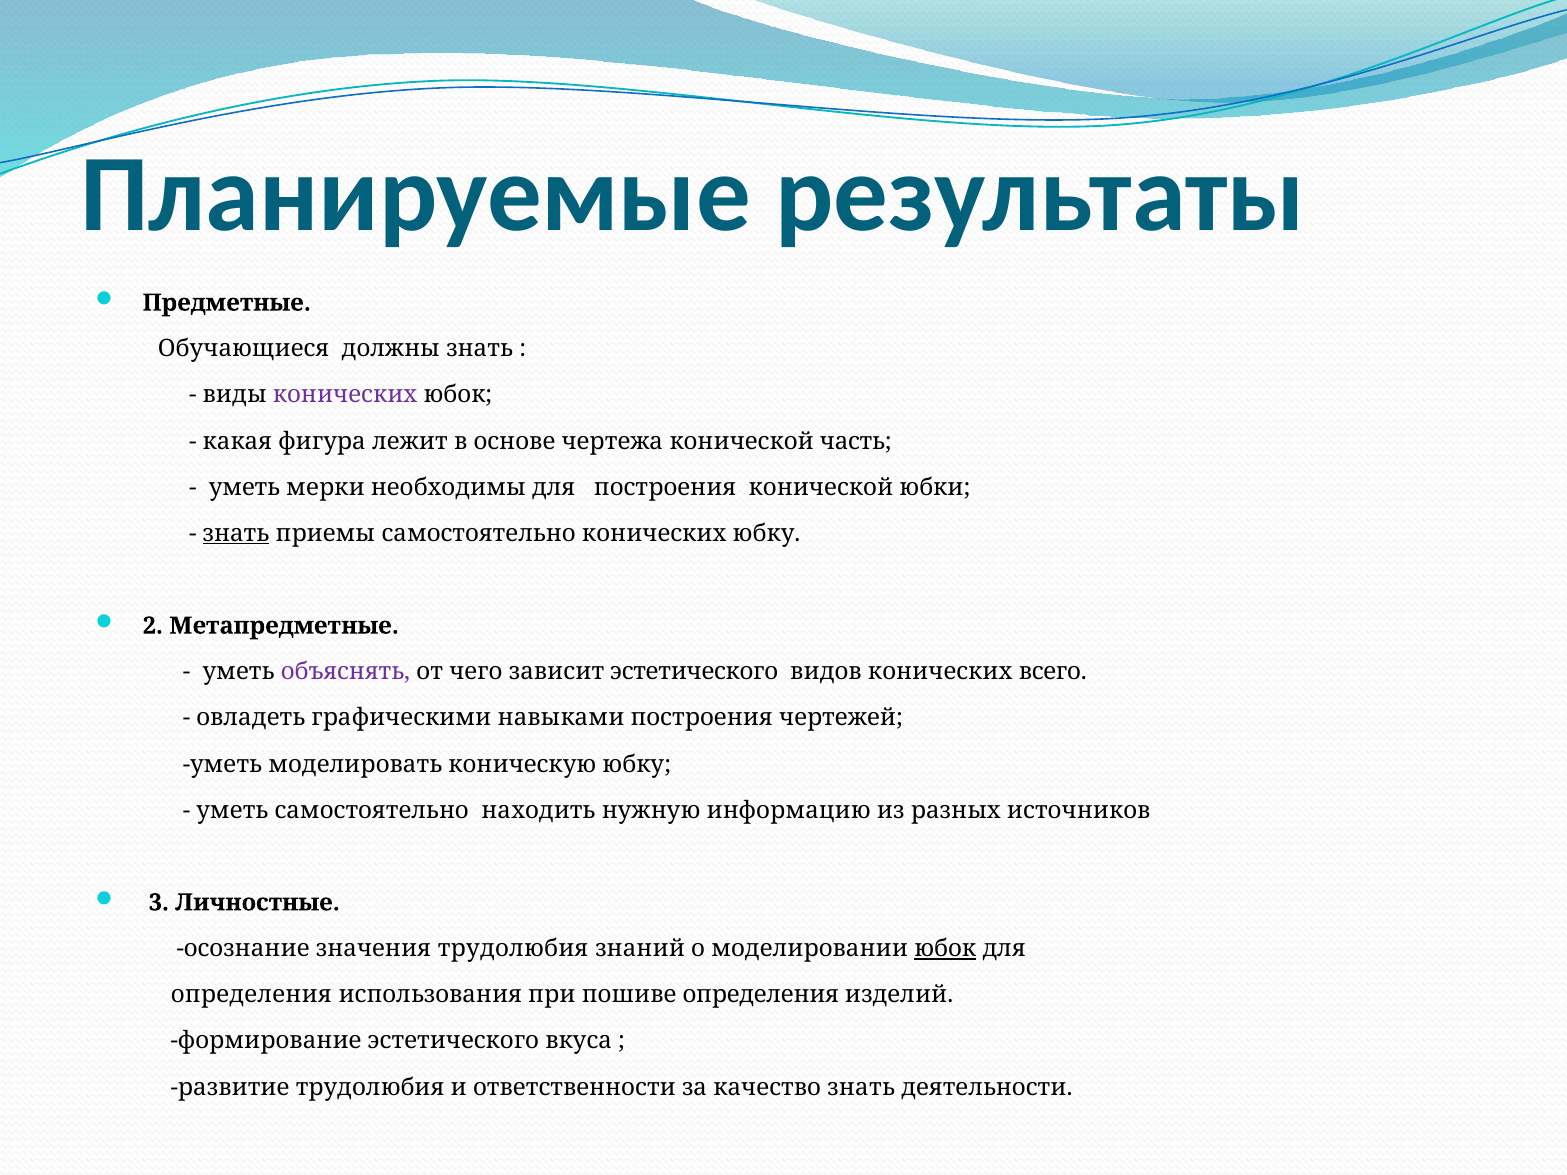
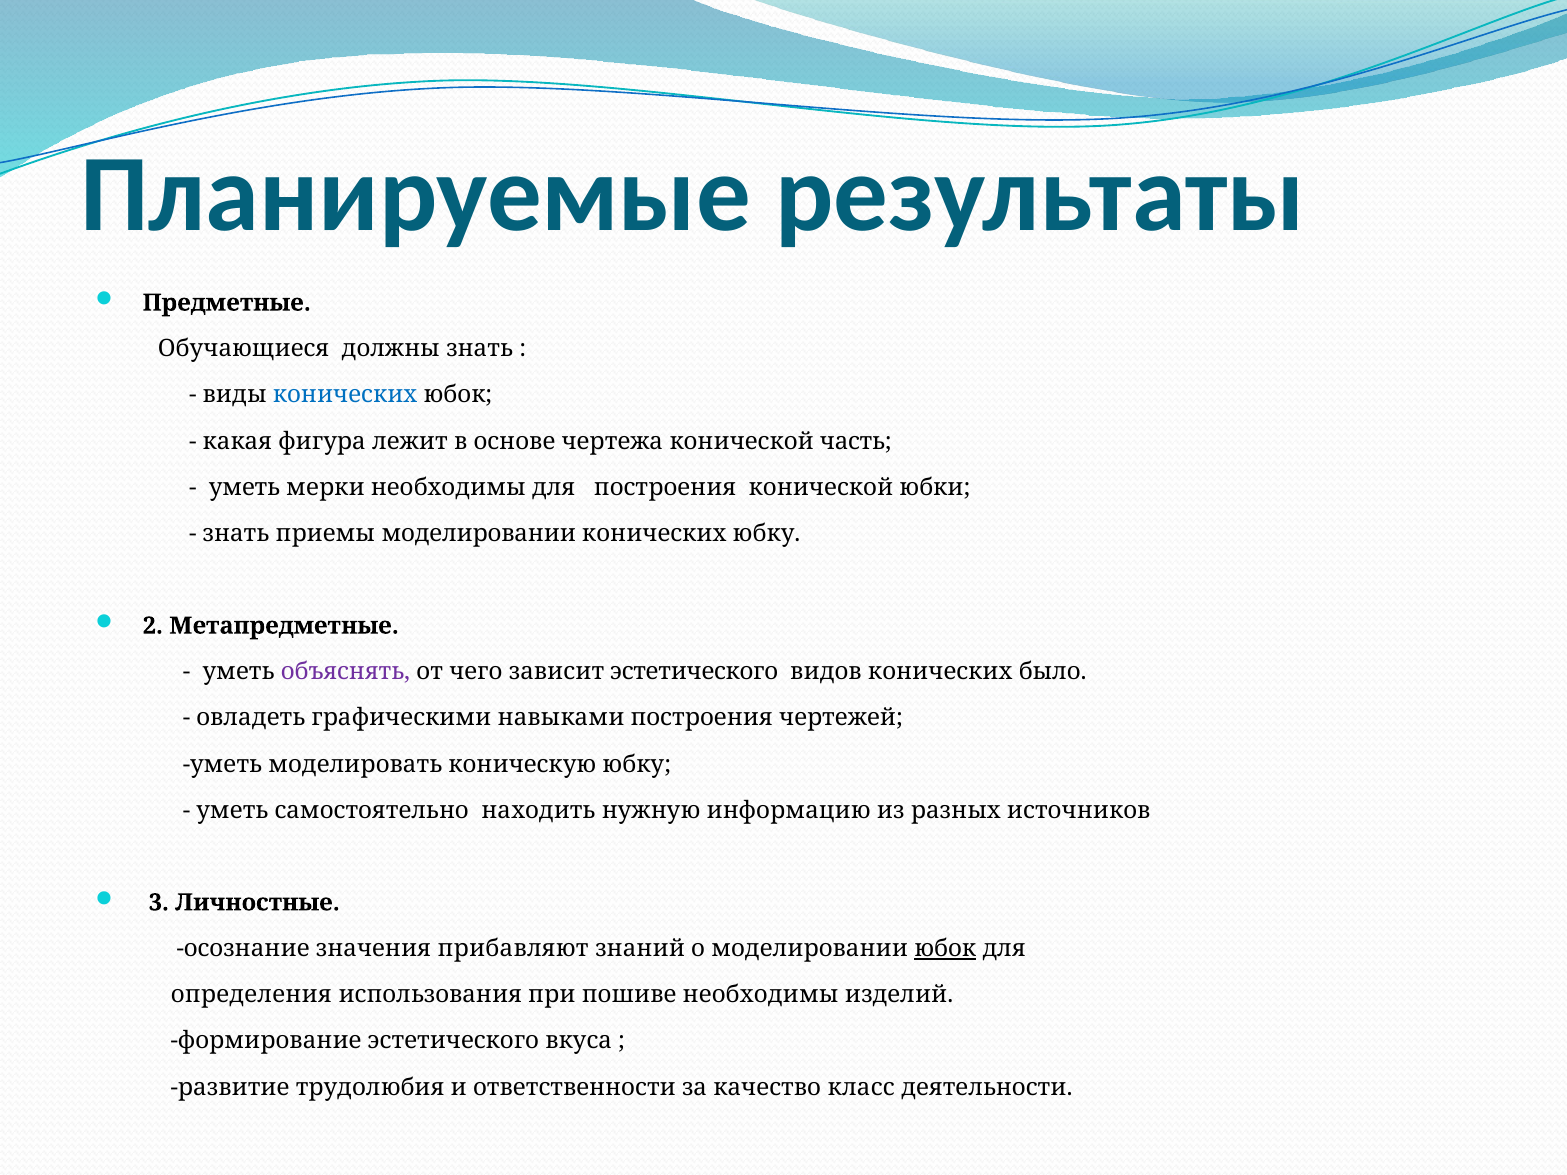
конических at (345, 395) colour: purple -> blue
знать at (236, 534) underline: present -> none
приемы самостоятельно: самостоятельно -> моделировании
всего: всего -> было
значения трудолюбия: трудолюбия -> прибавляют
пошиве определения: определения -> необходимы
качество знать: знать -> класс
